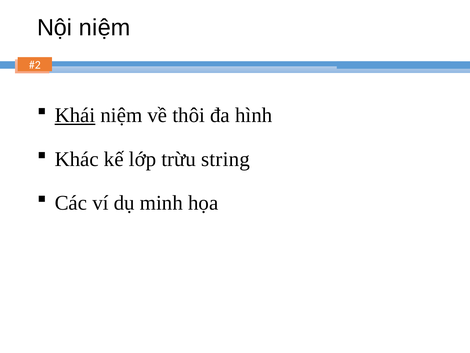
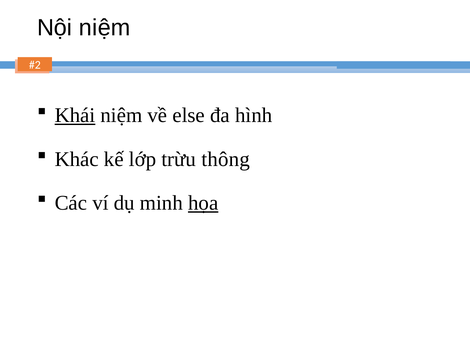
thôi: thôi -> else
string: string -> thông
họa underline: none -> present
